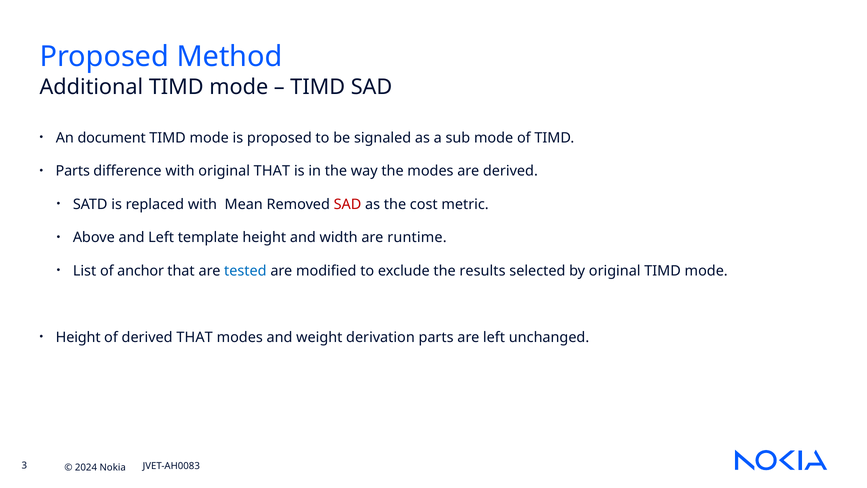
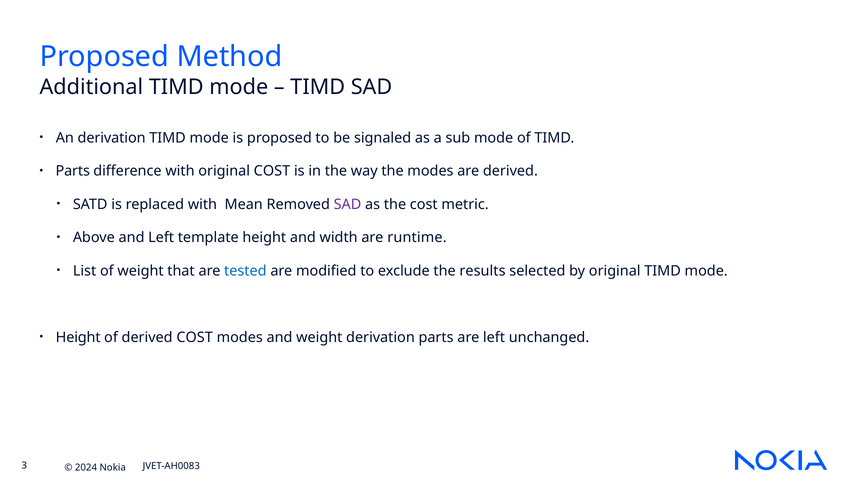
An document: document -> derivation
original THAT: THAT -> COST
SAD at (348, 204) colour: red -> purple
of anchor: anchor -> weight
derived THAT: THAT -> COST
